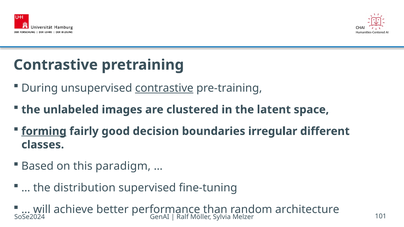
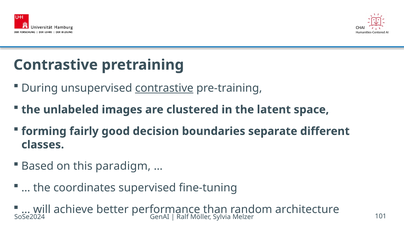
forming underline: present -> none
irregular: irregular -> separate
distribution: distribution -> coordinates
